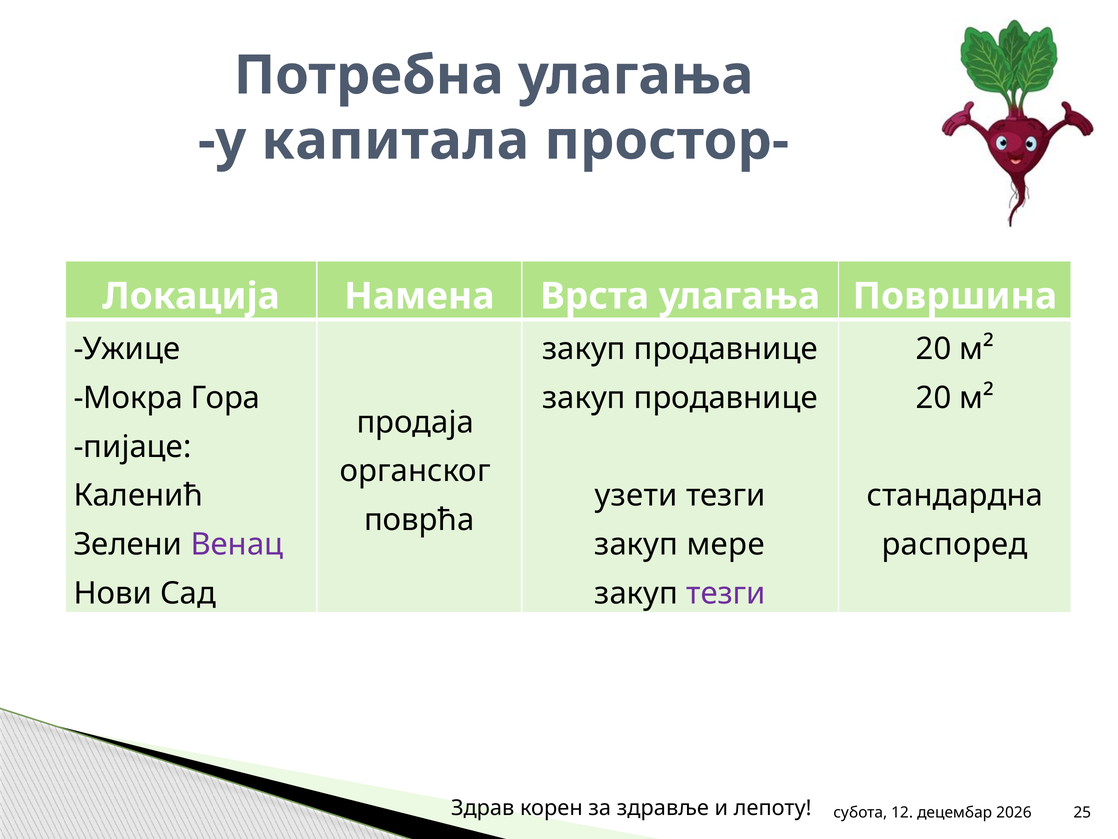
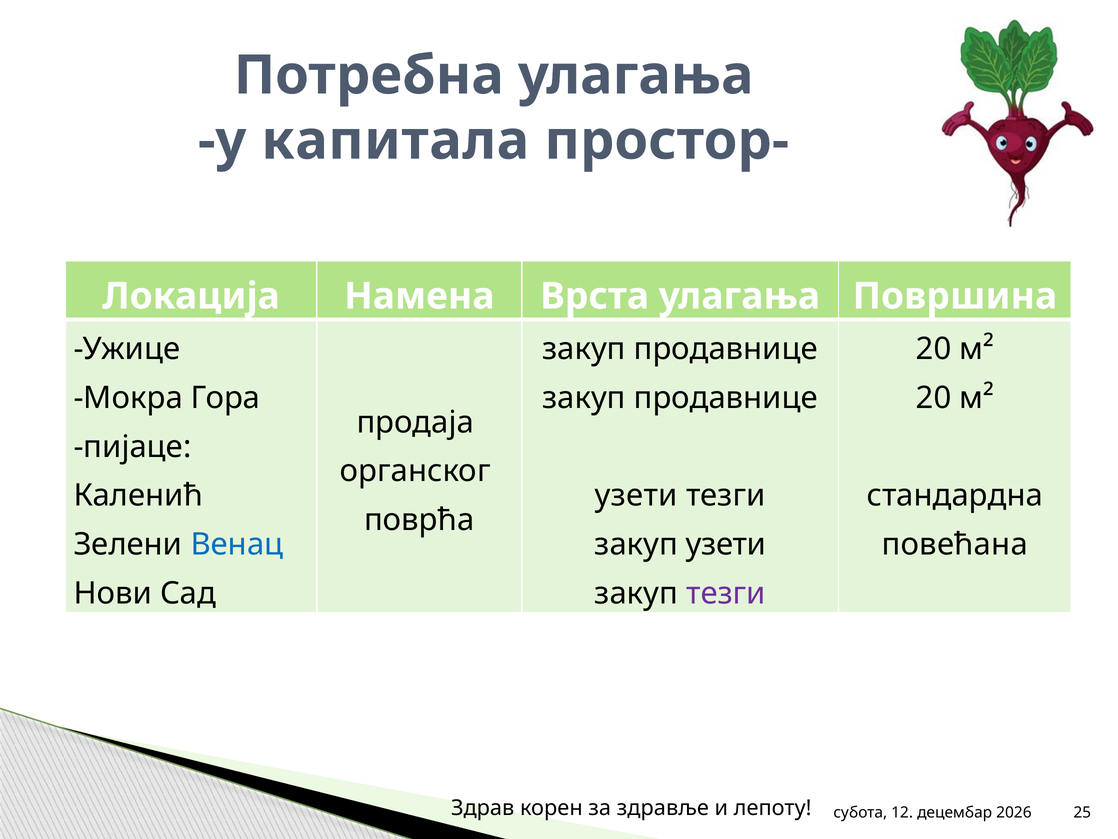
Венац colour: purple -> blue
закуп мере: мере -> узети
распоред: распоред -> повећана
